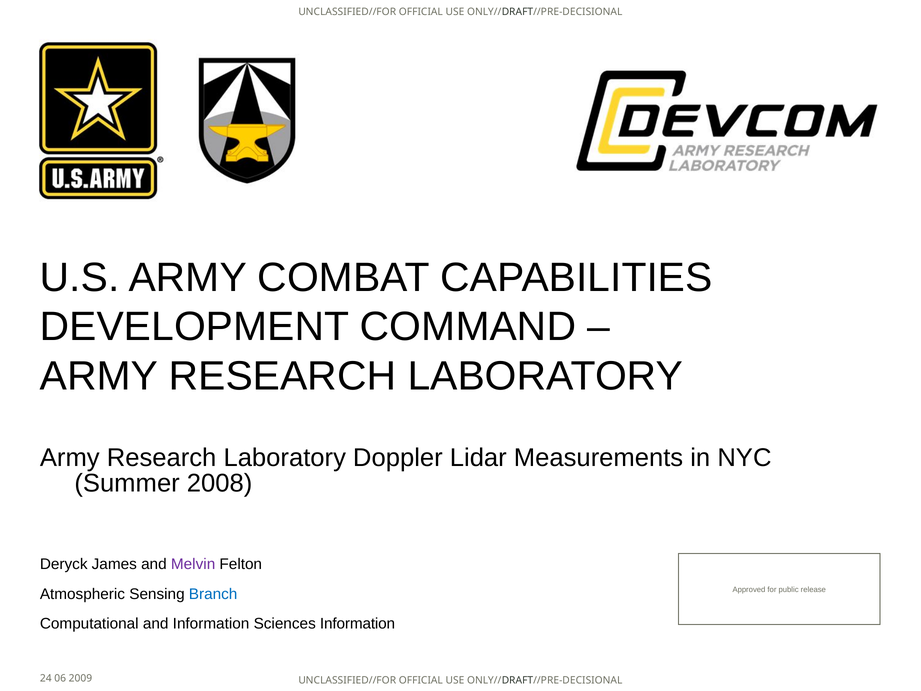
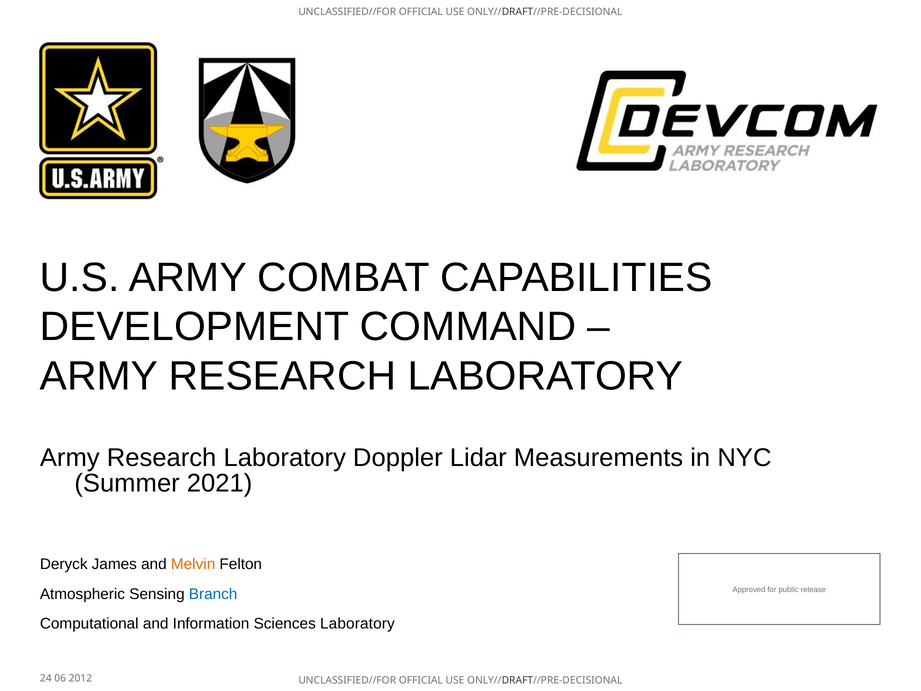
2008: 2008 -> 2021
Melvin colour: purple -> orange
Sciences Information: Information -> Laboratory
2009: 2009 -> 2012
